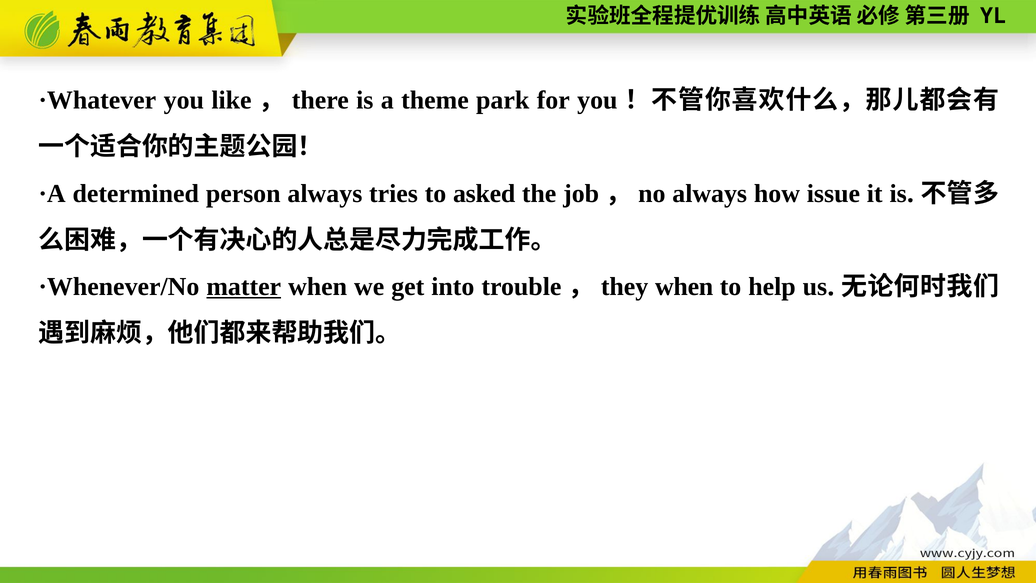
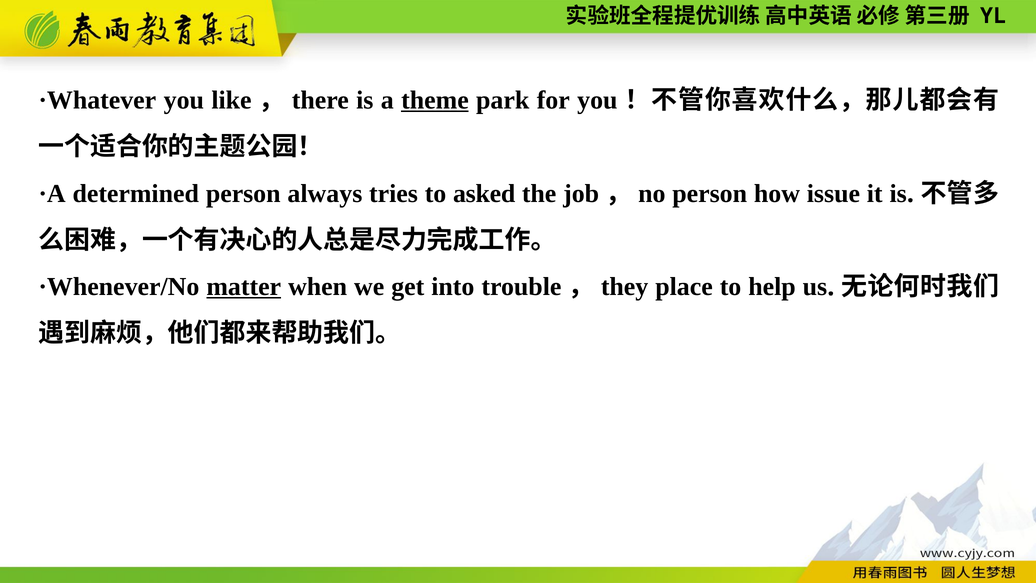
theme underline: none -> present
always at (710, 193): always -> person
when at (684, 287): when -> place
